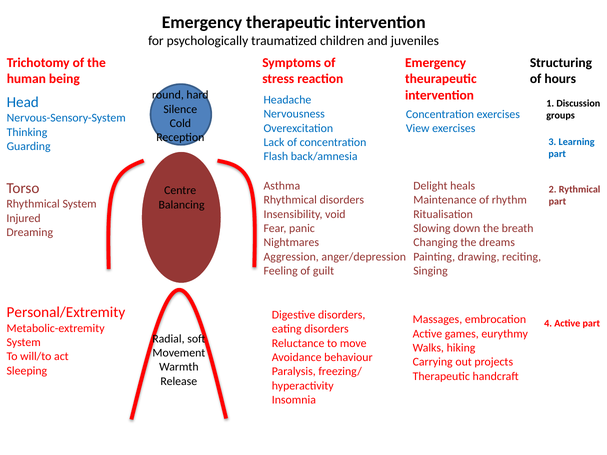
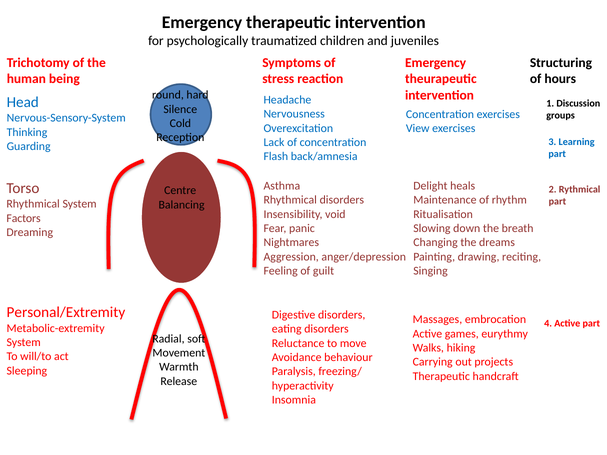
Injured: Injured -> Factors
